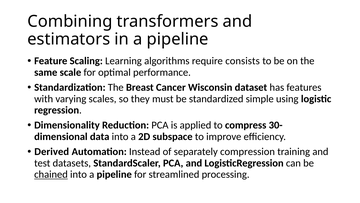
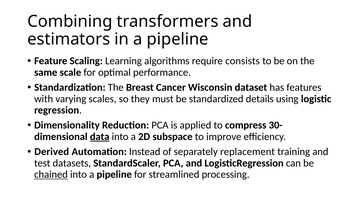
simple: simple -> details
data underline: none -> present
compression: compression -> replacement
